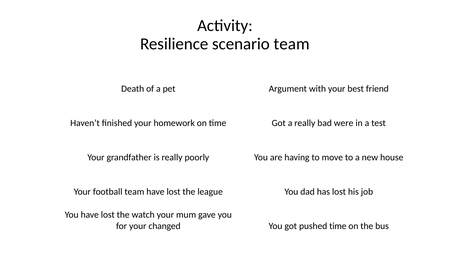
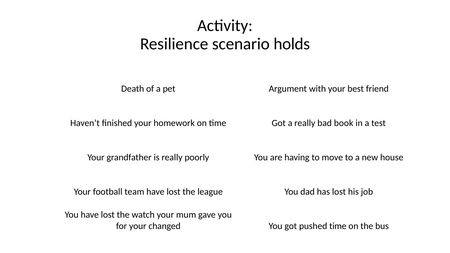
scenario team: team -> holds
were: were -> book
